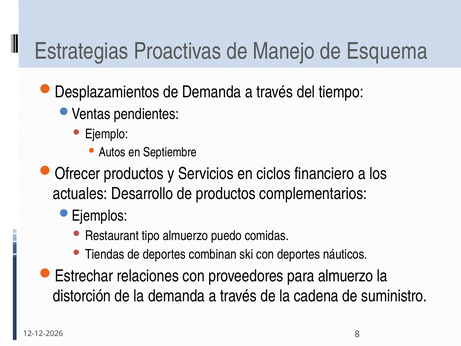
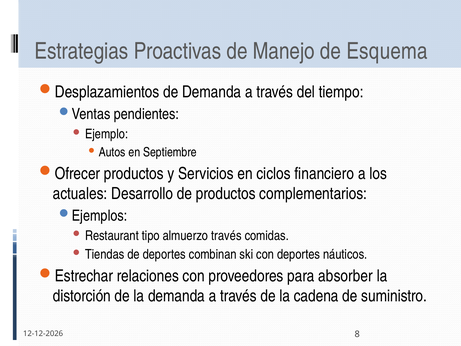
almuerzo puedo: puedo -> través
para almuerzo: almuerzo -> absorber
